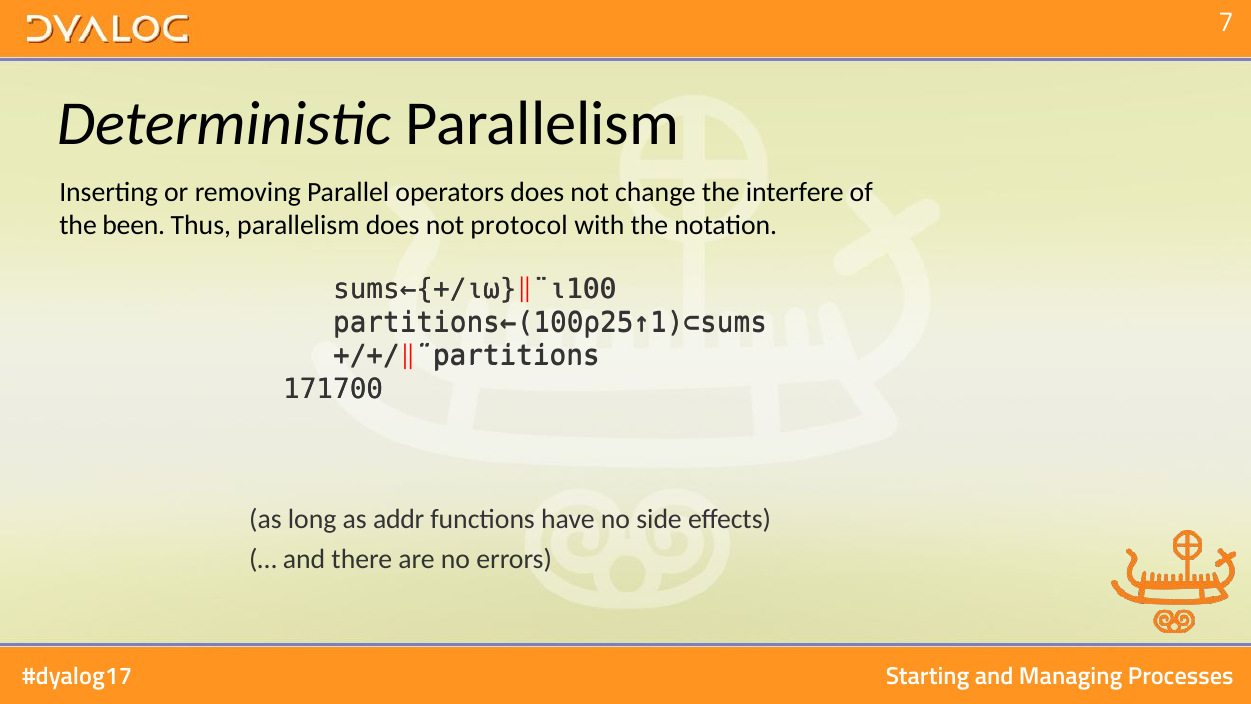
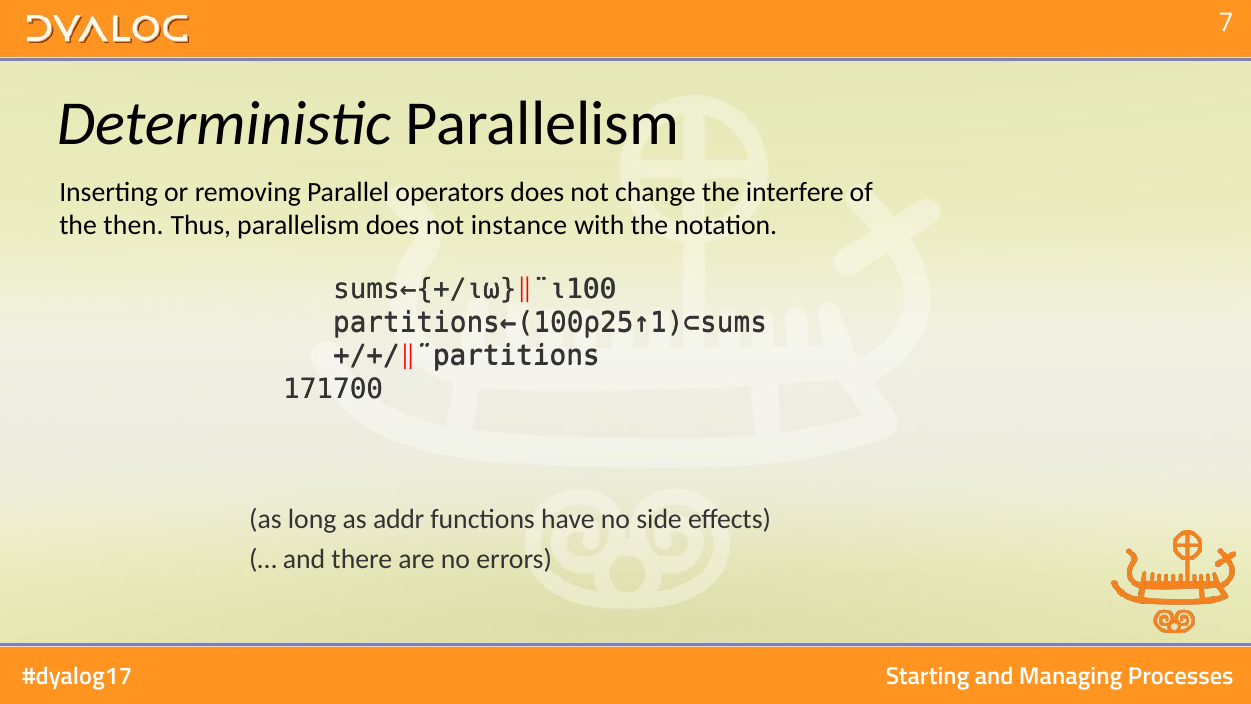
been: been -> then
protocol: protocol -> instance
